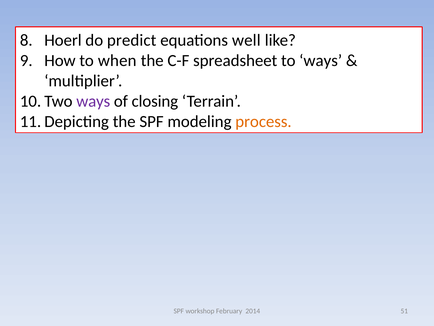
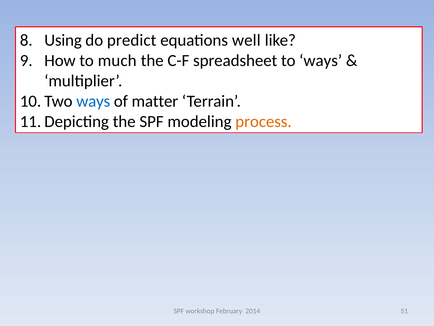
Hoerl: Hoerl -> Using
when: when -> much
ways at (93, 101) colour: purple -> blue
closing: closing -> matter
